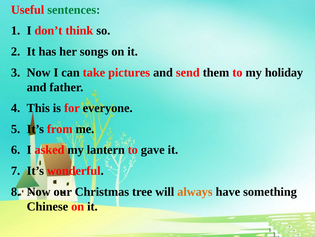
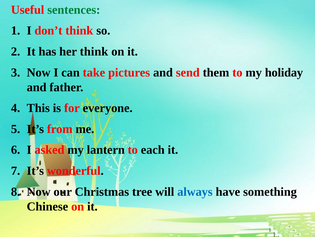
her songs: songs -> think
gave: gave -> each
always colour: orange -> blue
